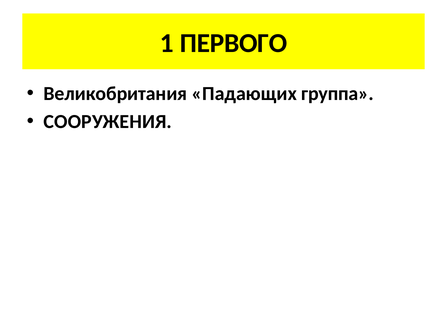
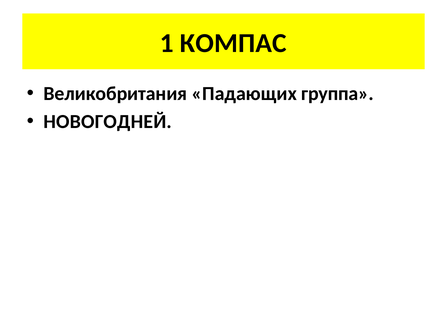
ПЕРВОГО: ПЕРВОГО -> КОМПАС
СООРУЖЕНИЯ: СООРУЖЕНИЯ -> НОВОГОДНЕЙ
